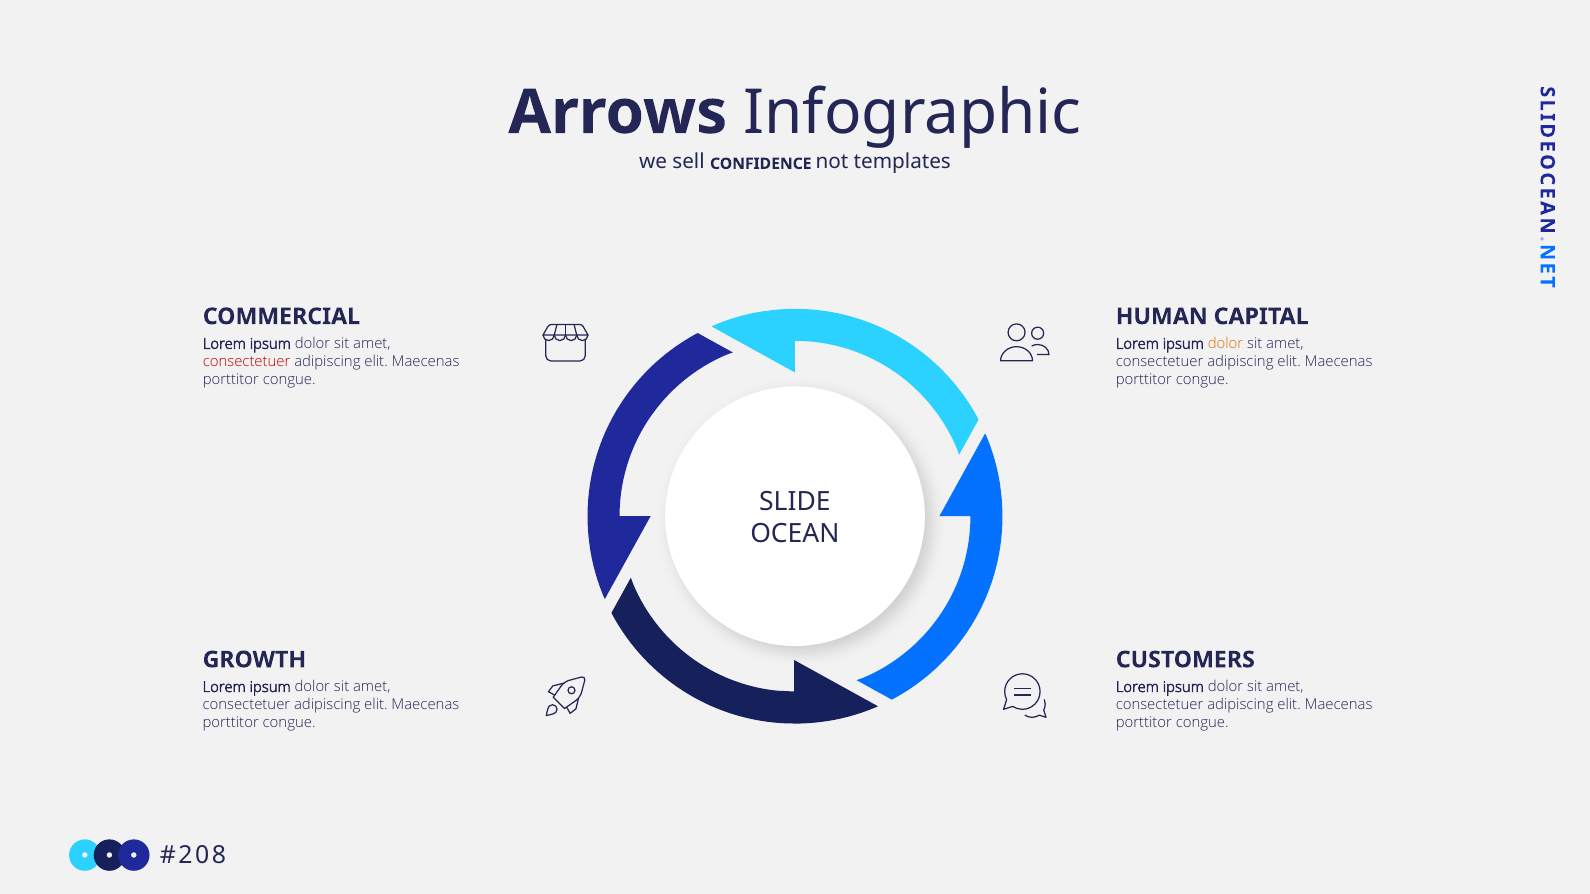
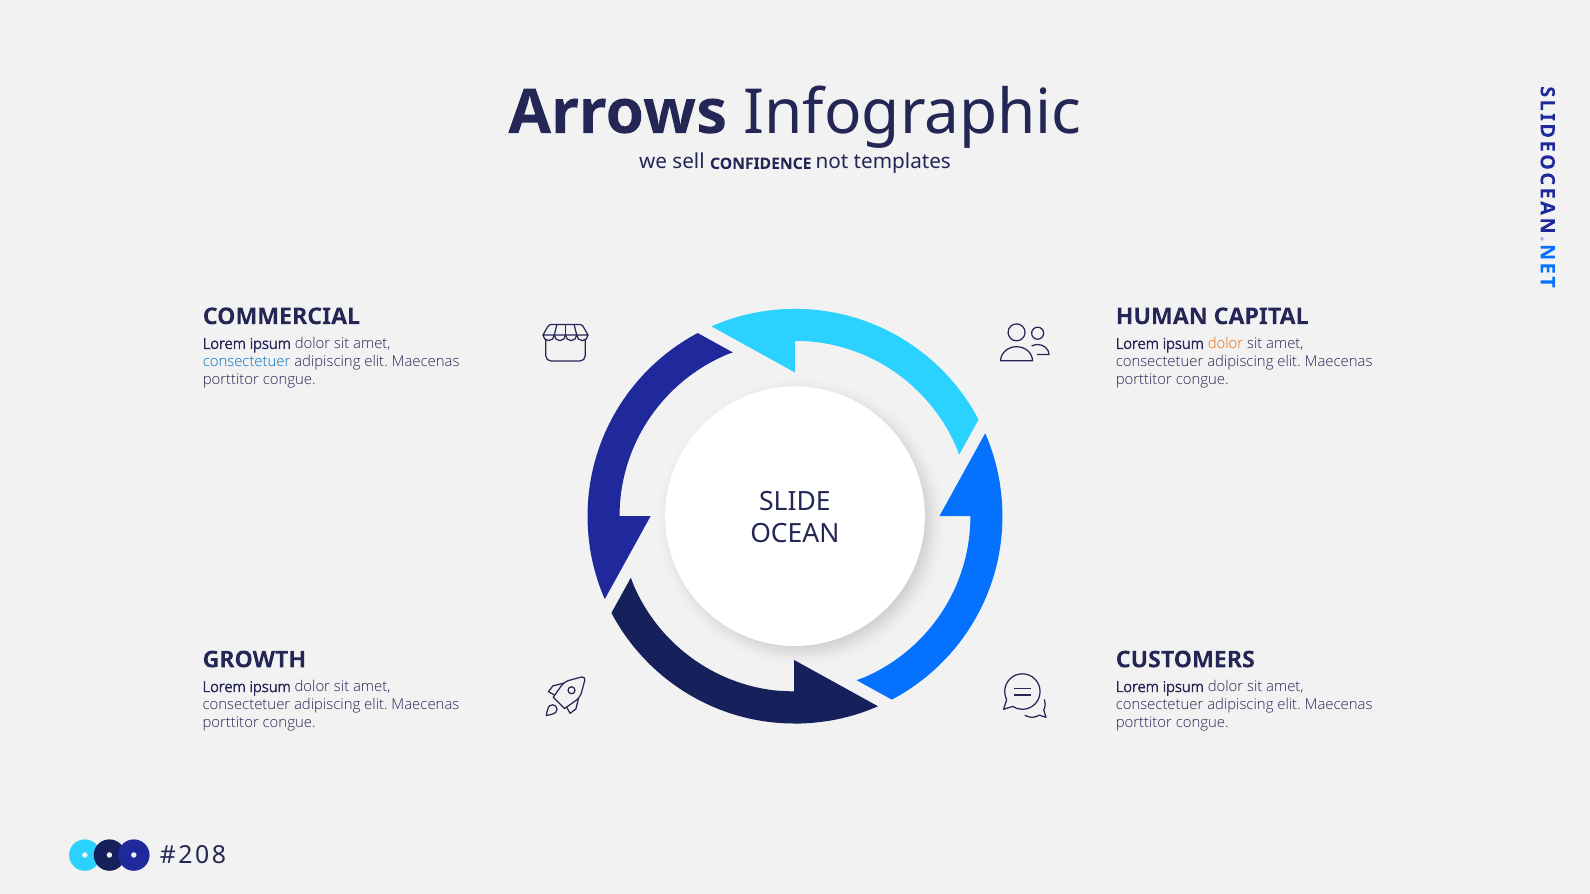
consectetuer at (247, 362) colour: red -> blue
